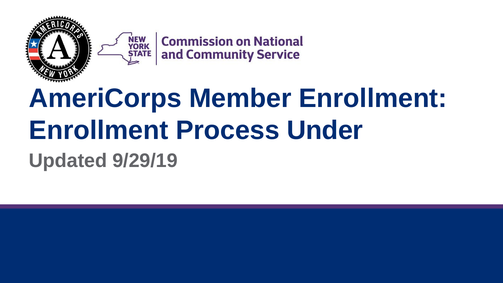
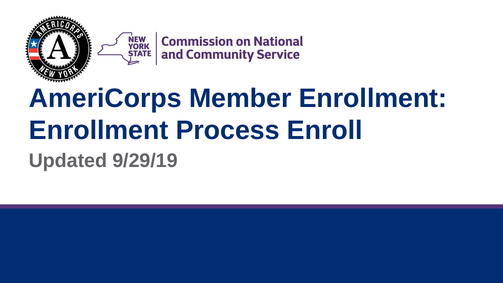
Under: Under -> Enroll
